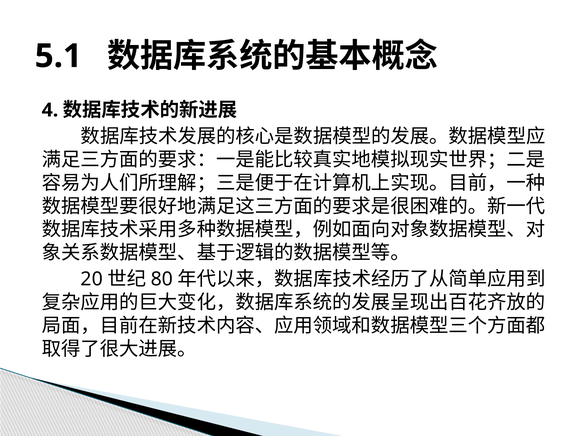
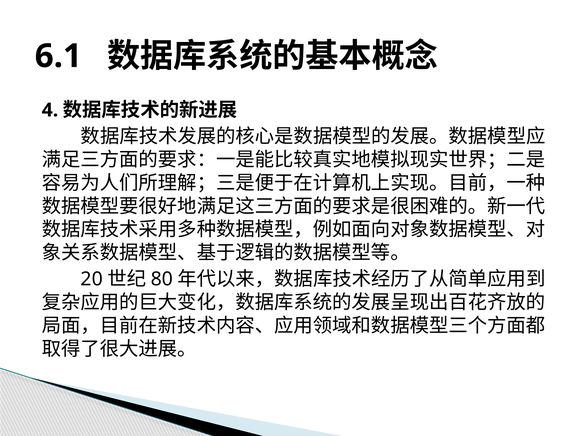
5.1: 5.1 -> 6.1
